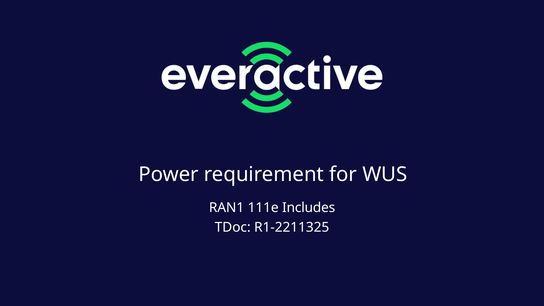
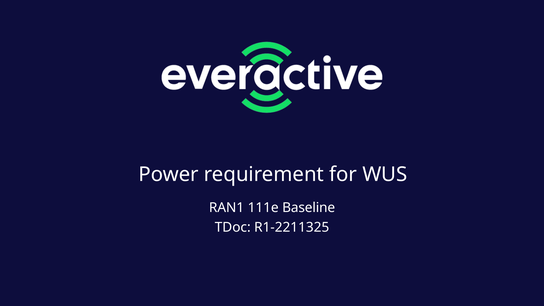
Includes: Includes -> Baseline
